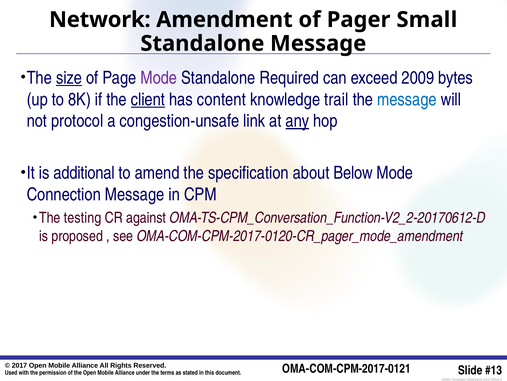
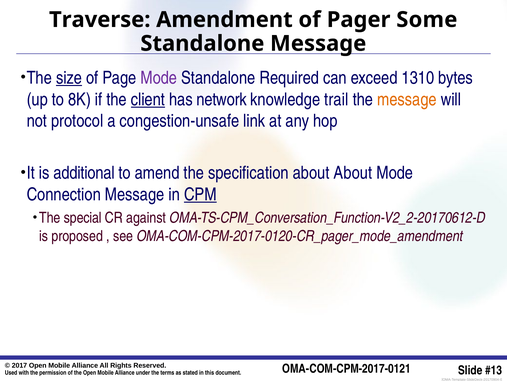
Network: Network -> Traverse
Small: Small -> Some
2009: 2009 -> 1310
content: content -> network
message at (407, 99) colour: blue -> orange
any underline: present -> none
about Below: Below -> About
CPM underline: none -> present
testing: testing -> special
